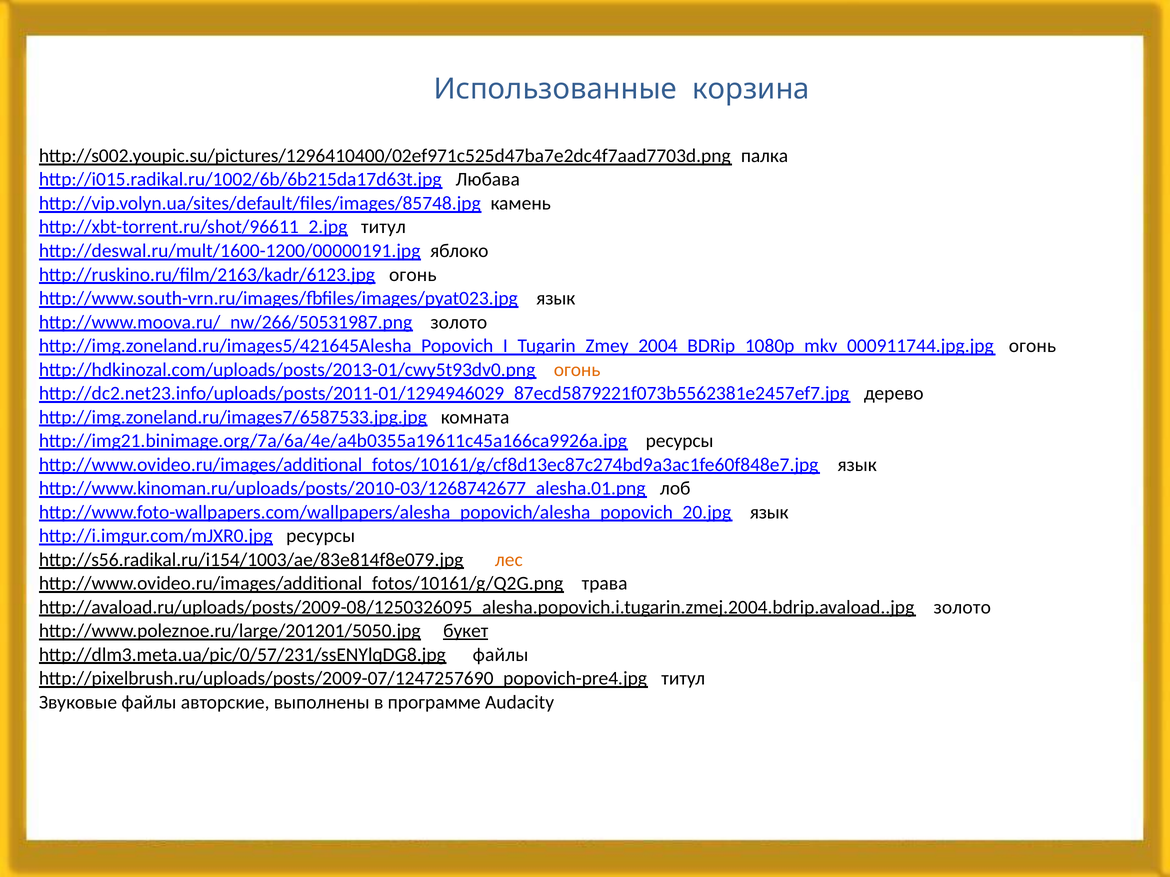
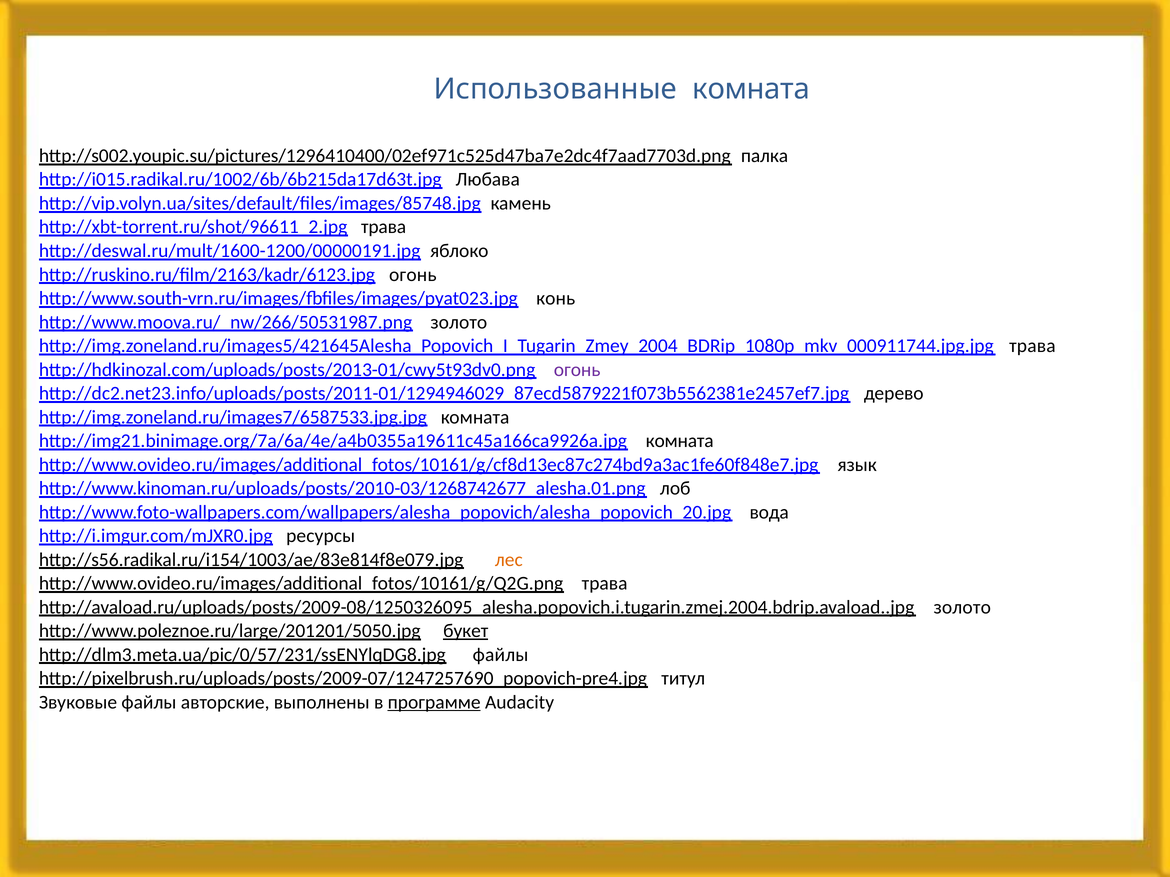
Использованные корзина: корзина -> комната
http://xbt-torrent.ru/shot/96611_2.jpg титул: титул -> трава
http://www.south-vrn.ru/images/fbfiles/images/pyat023.jpg язык: язык -> конь
огонь at (1032, 346): огонь -> трава
огонь at (577, 370) colour: orange -> purple
http://img21.binimage.org/7a/6a/4e/a4b0355a19611c45a166ca9926a.jpg ресурсы: ресурсы -> комната
http://www.foto-wallpapers.com/wallpapers/alesha_popovich/alesha_popovich_20.jpg язык: язык -> вода
программе underline: none -> present
